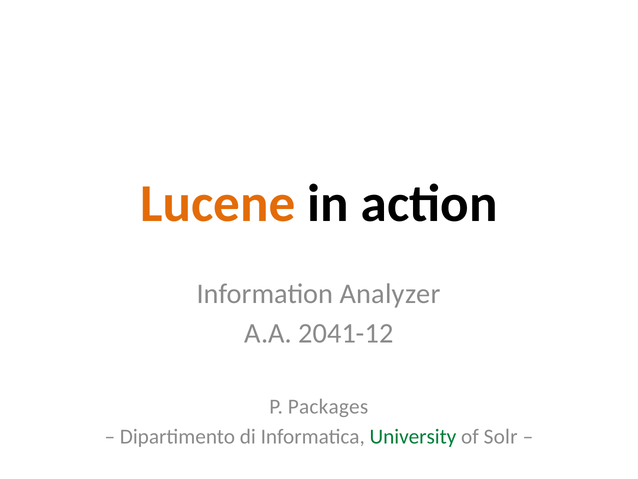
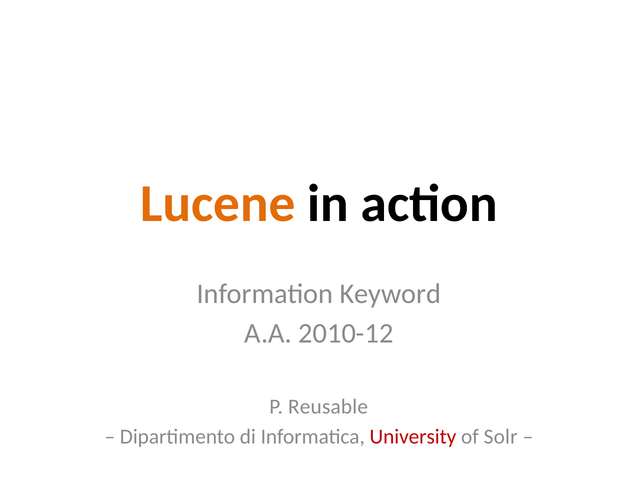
Analyzer: Analyzer -> Keyword
2041-12: 2041-12 -> 2010-12
Packages: Packages -> Reusable
University colour: green -> red
